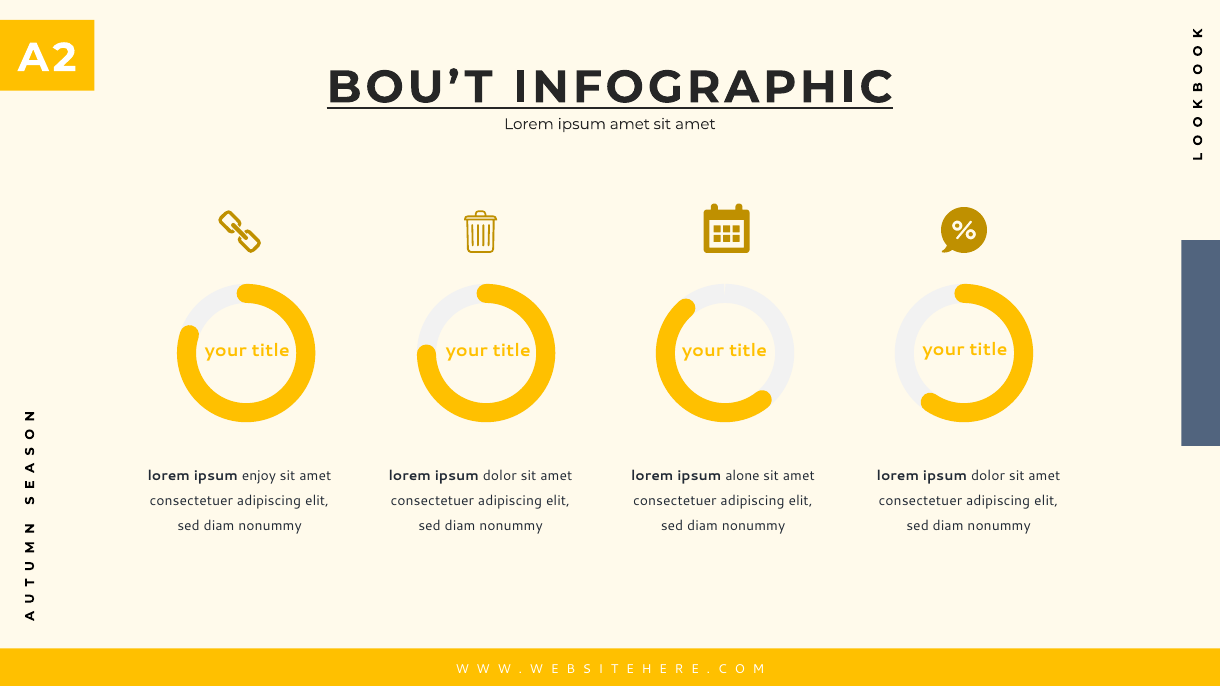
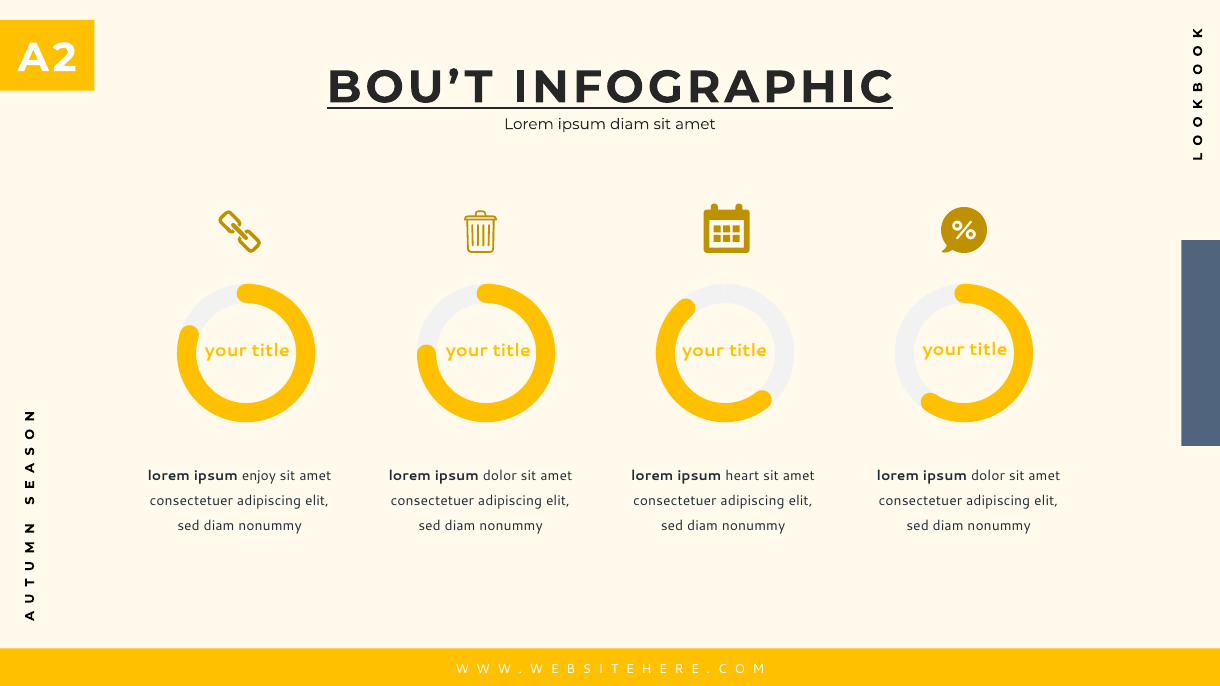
ipsum amet: amet -> diam
alone: alone -> heart
